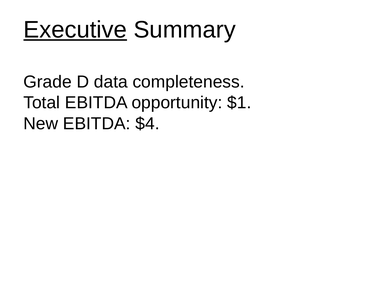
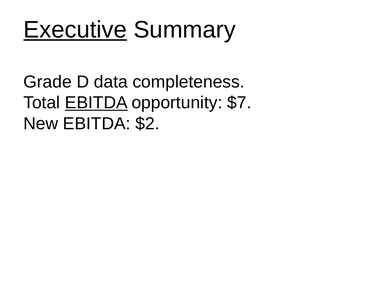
EBITDA at (96, 103) underline: none -> present
$1: $1 -> $7
$4: $4 -> $2
